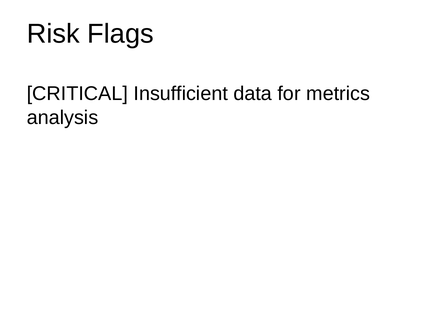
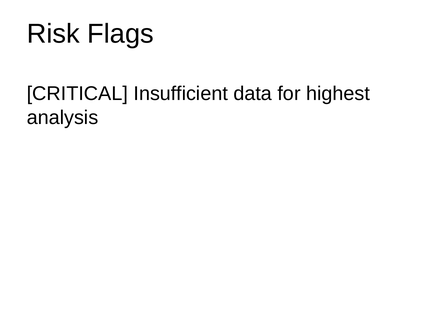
metrics: metrics -> highest
